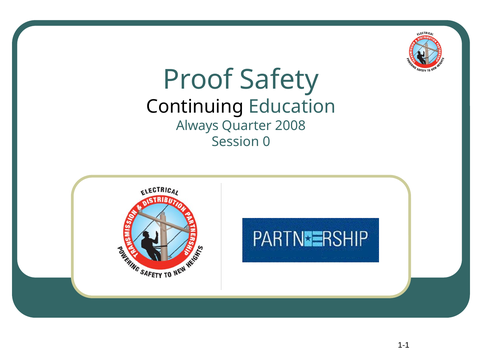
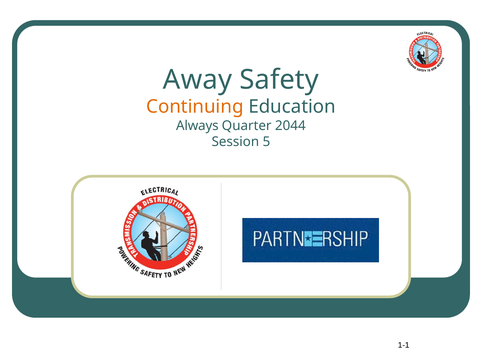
Proof: Proof -> Away
Continuing colour: black -> orange
2008: 2008 -> 2044
0: 0 -> 5
